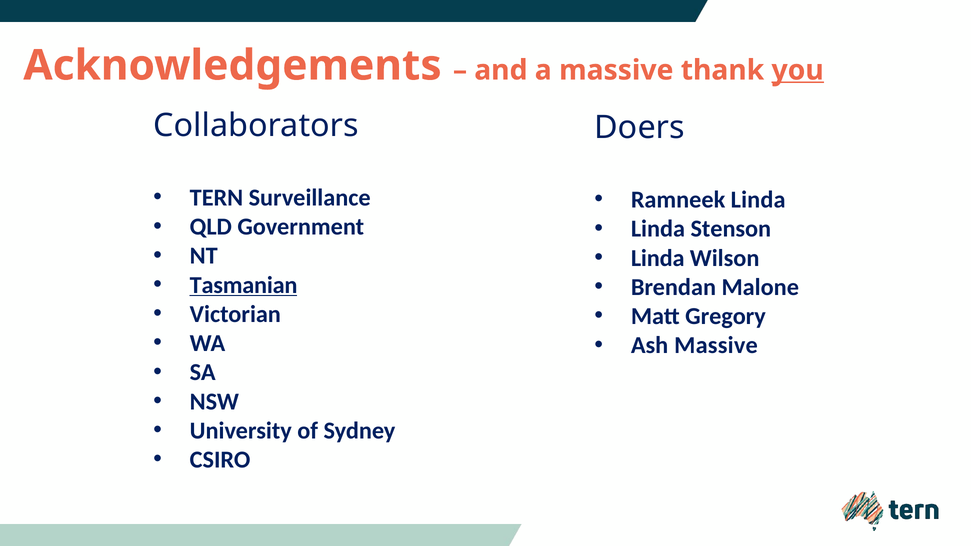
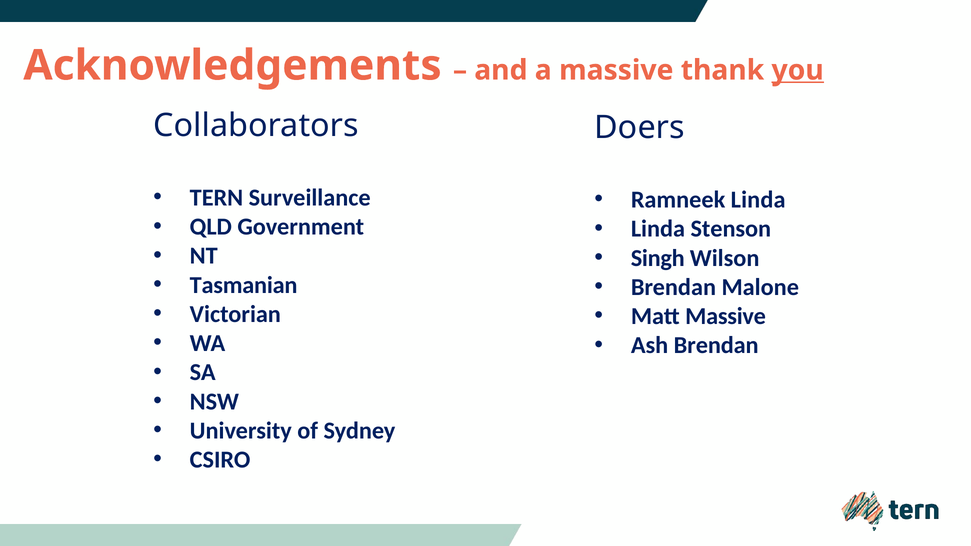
Linda at (658, 258): Linda -> Singh
Tasmanian underline: present -> none
Matt Gregory: Gregory -> Massive
Ash Massive: Massive -> Brendan
